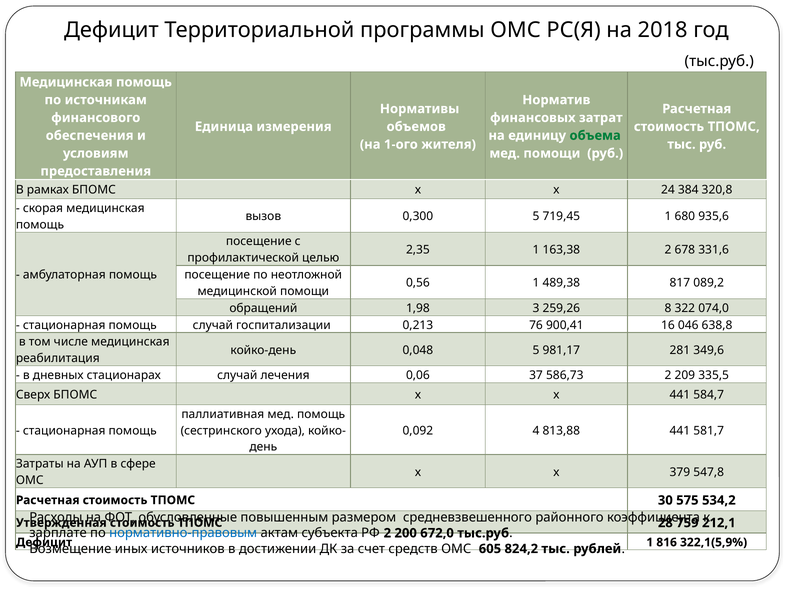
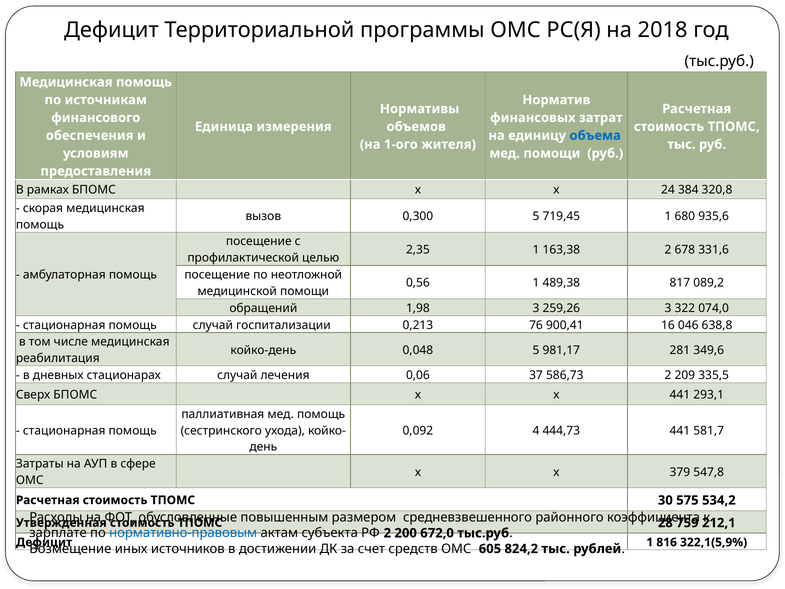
объема colour: green -> blue
259,26 8: 8 -> 3
584,7: 584,7 -> 293,1
813,88: 813,88 -> 444,73
